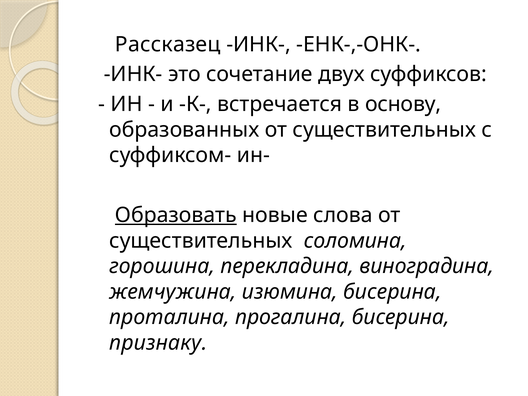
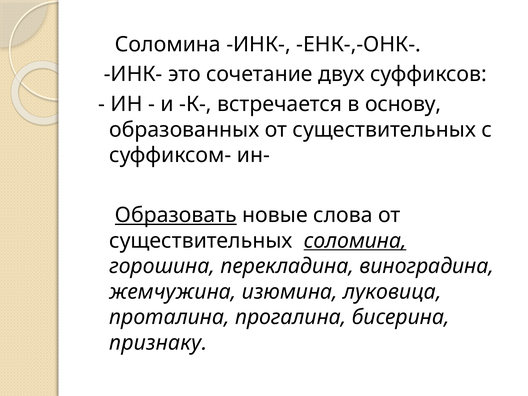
Рассказец at (168, 44): Рассказец -> Соломина
соломина at (355, 241) underline: none -> present
изюмина бисерина: бисерина -> луковица
